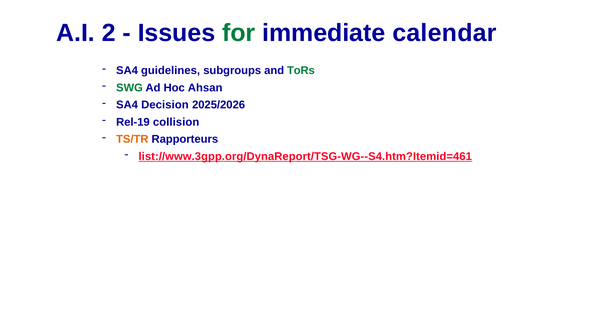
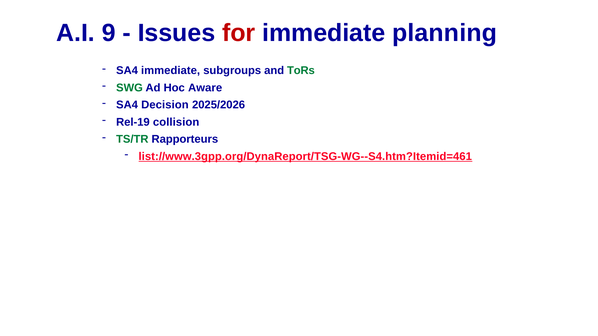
2: 2 -> 9
for colour: green -> red
calendar: calendar -> planning
SA4 guidelines: guidelines -> immediate
Ahsan: Ahsan -> Aware
TS/TR colour: orange -> green
